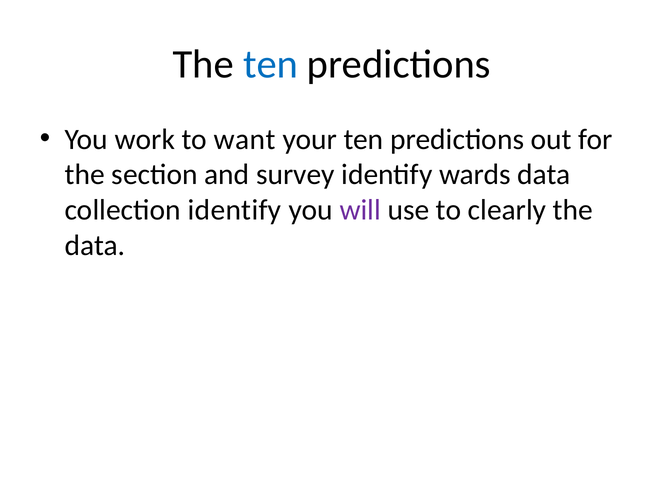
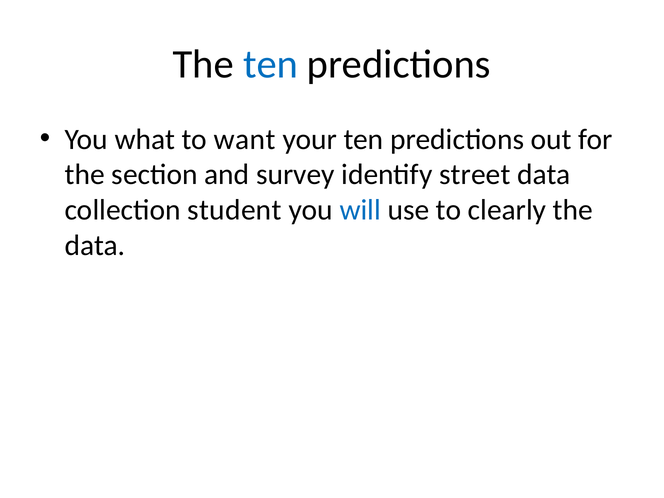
work: work -> what
wards: wards -> street
collection identify: identify -> student
will colour: purple -> blue
